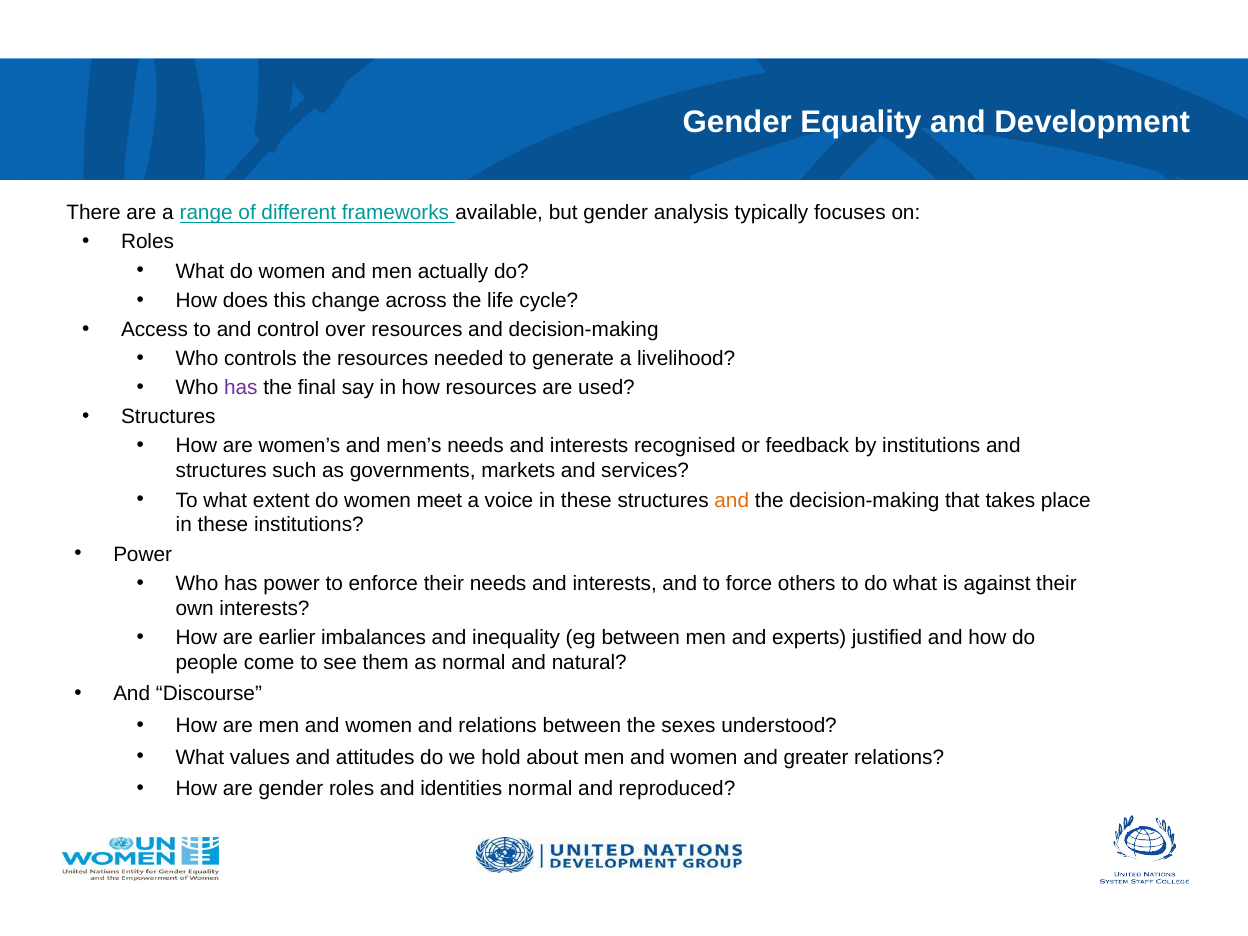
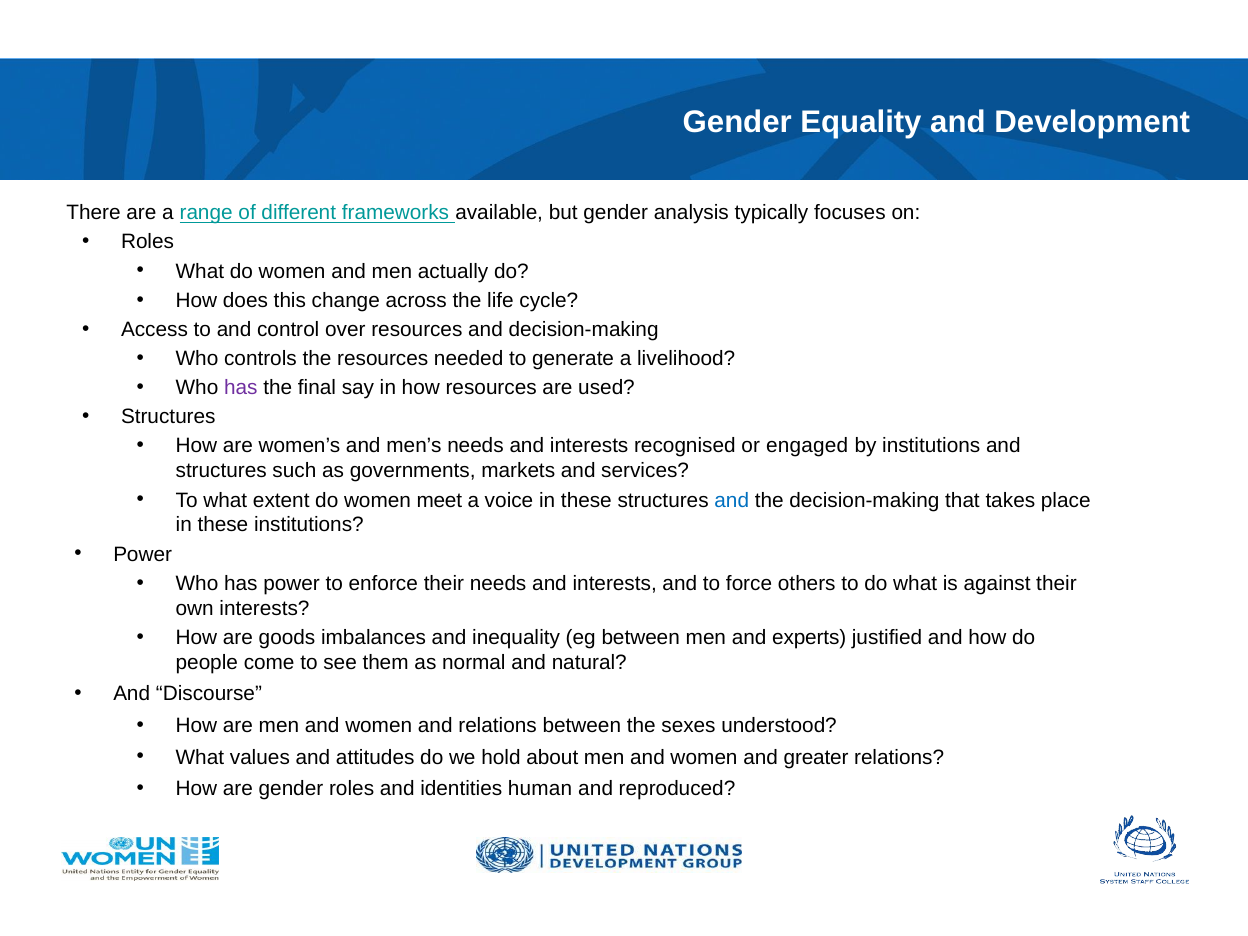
feedback: feedback -> engaged
and at (732, 500) colour: orange -> blue
earlier: earlier -> goods
identities normal: normal -> human
